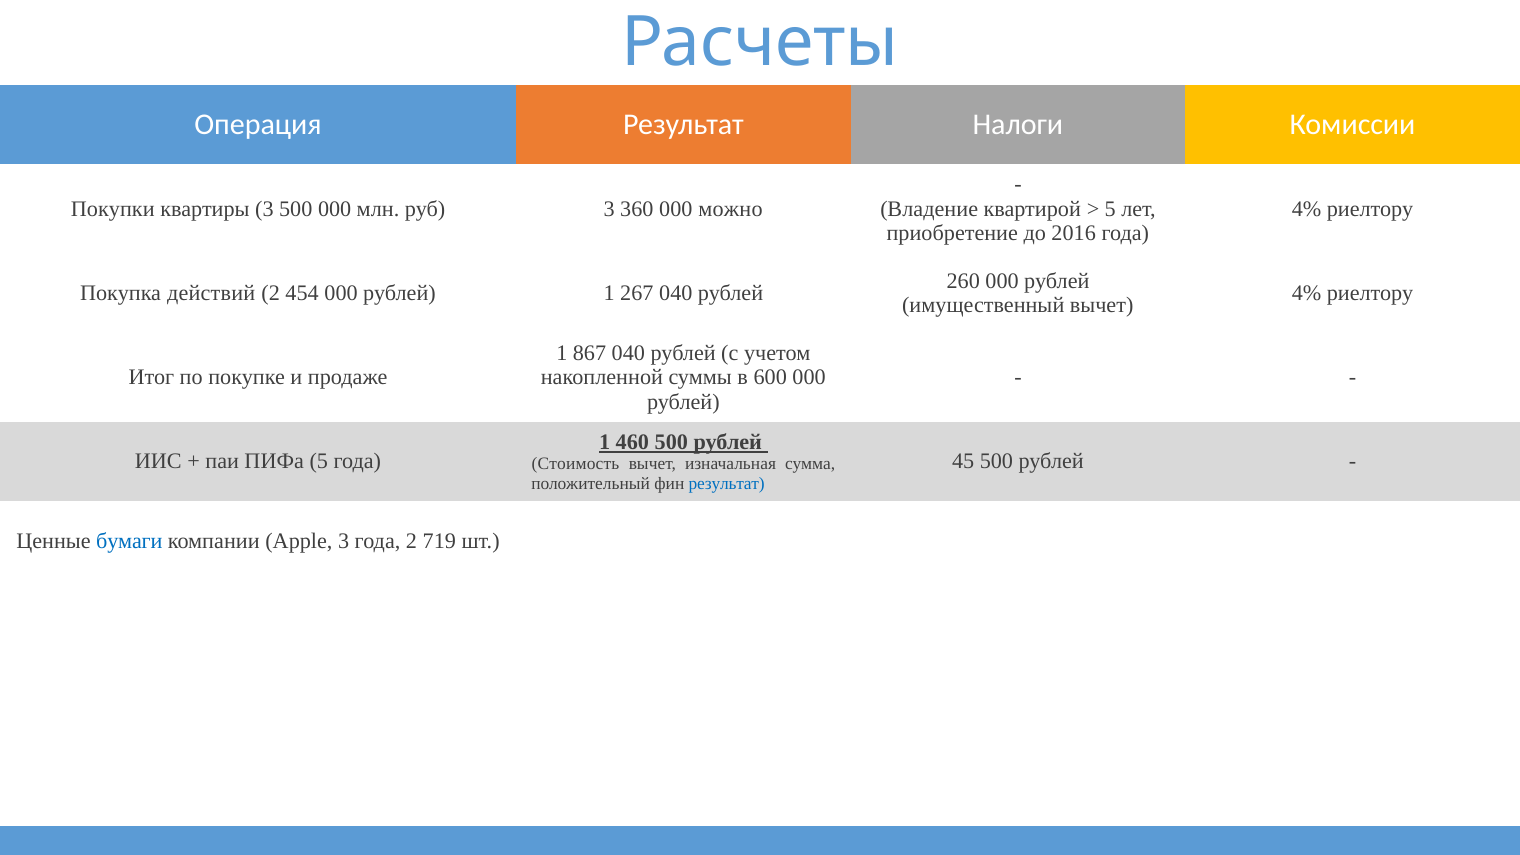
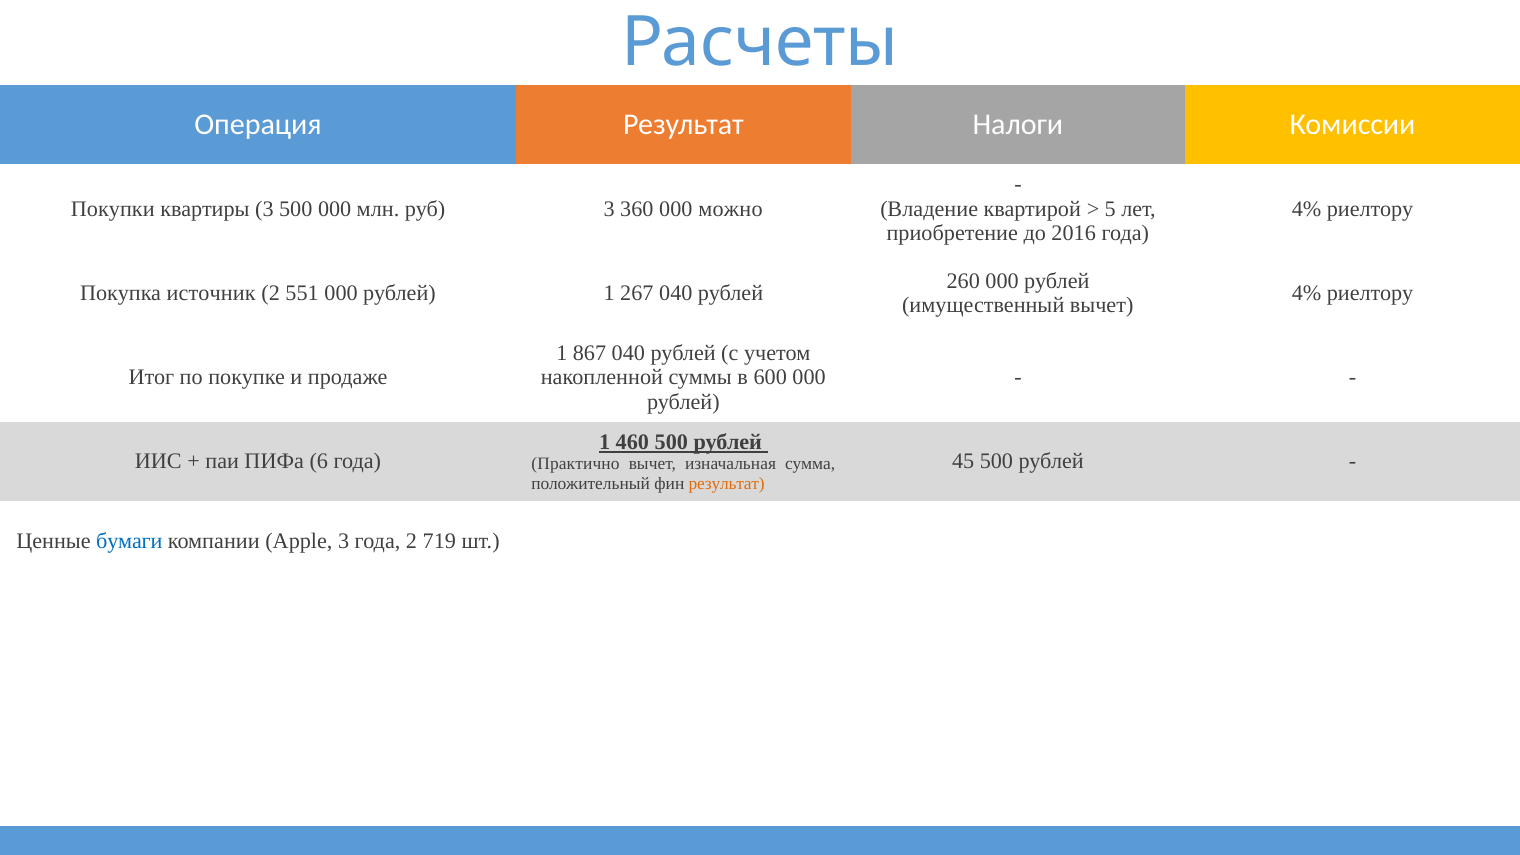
действий: действий -> источник
454: 454 -> 551
ПИФа 5: 5 -> 6
Стоимость: Стоимость -> Практично
результат at (727, 483) colour: blue -> orange
